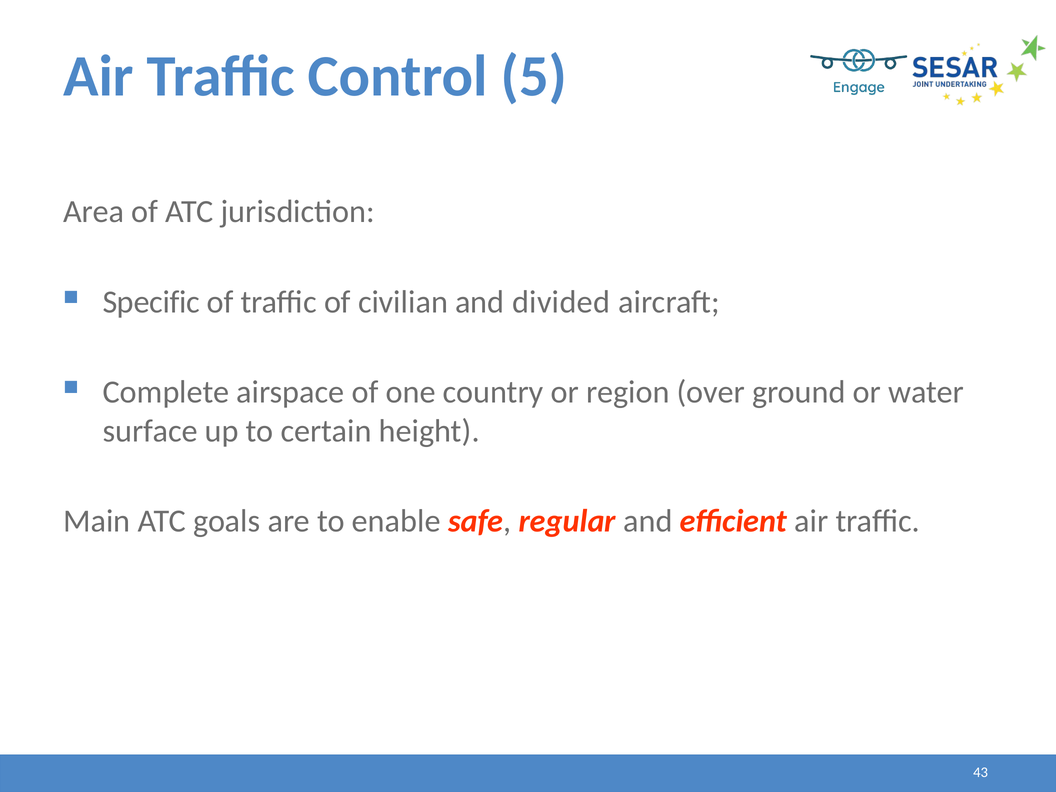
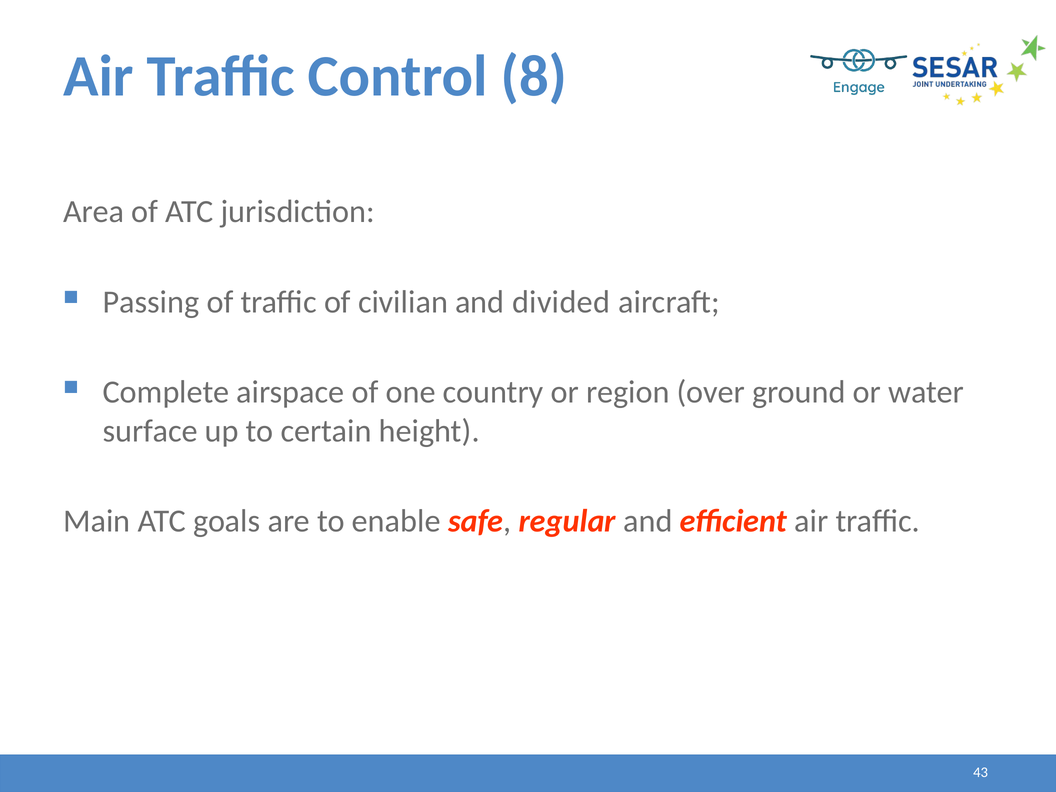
5: 5 -> 8
Specific: Specific -> Passing
